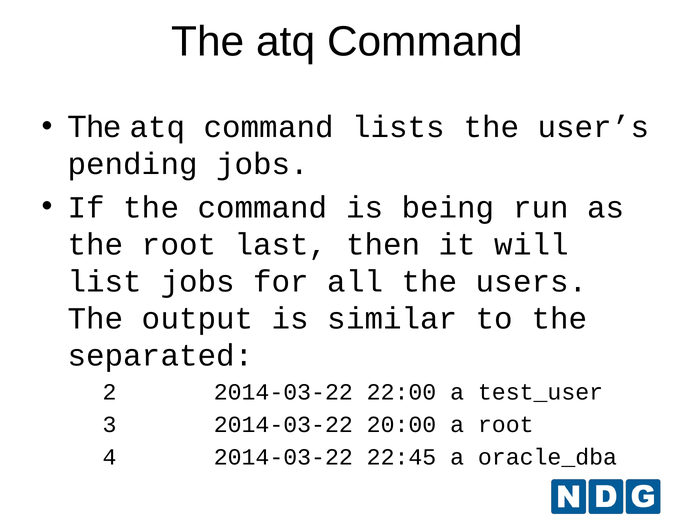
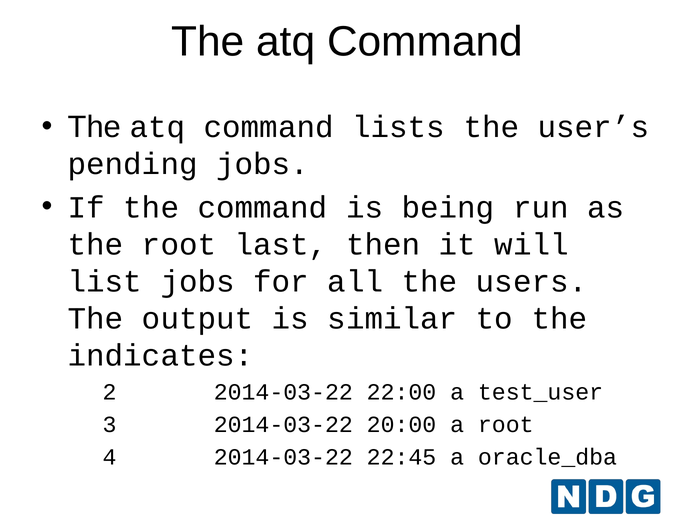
separated: separated -> indicates
